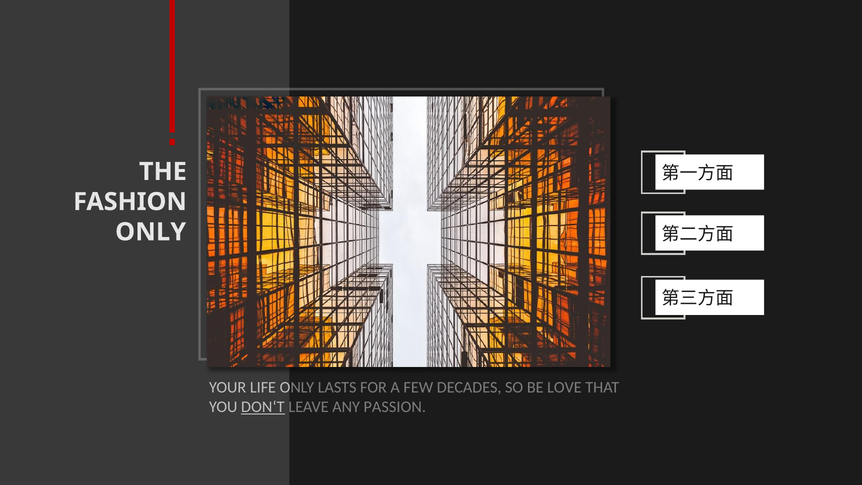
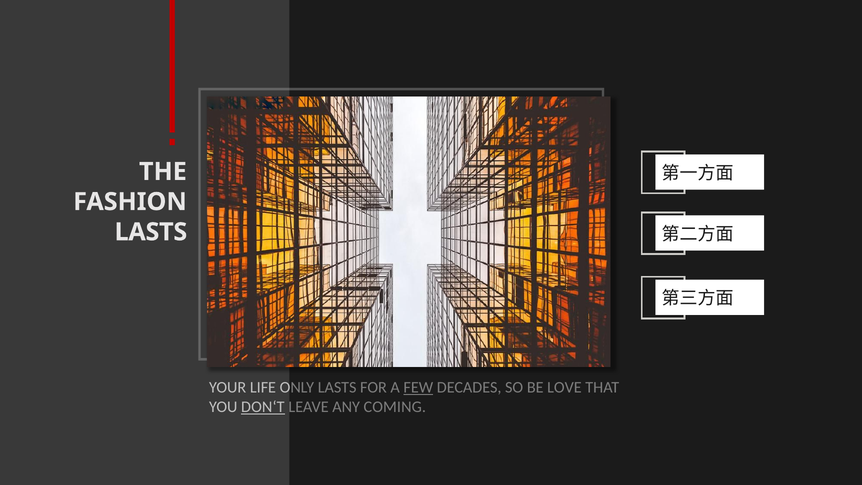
ONLY at (151, 232): ONLY -> LASTS
FEW underline: none -> present
PASSION: PASSION -> COMING
